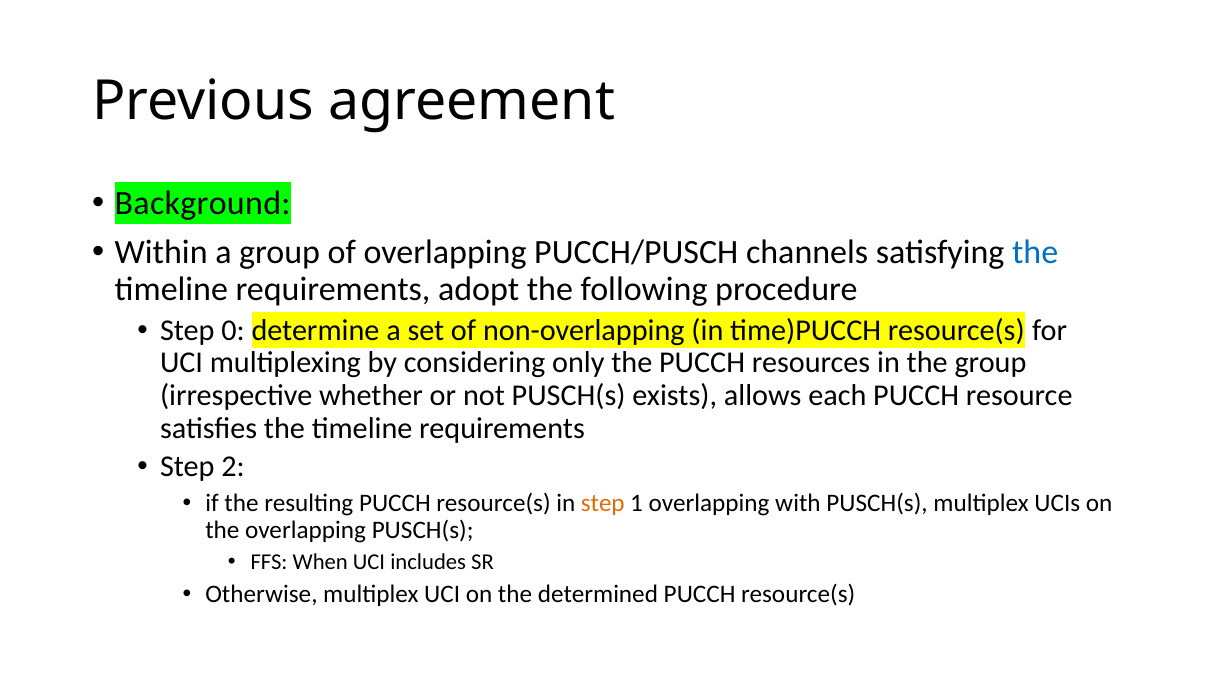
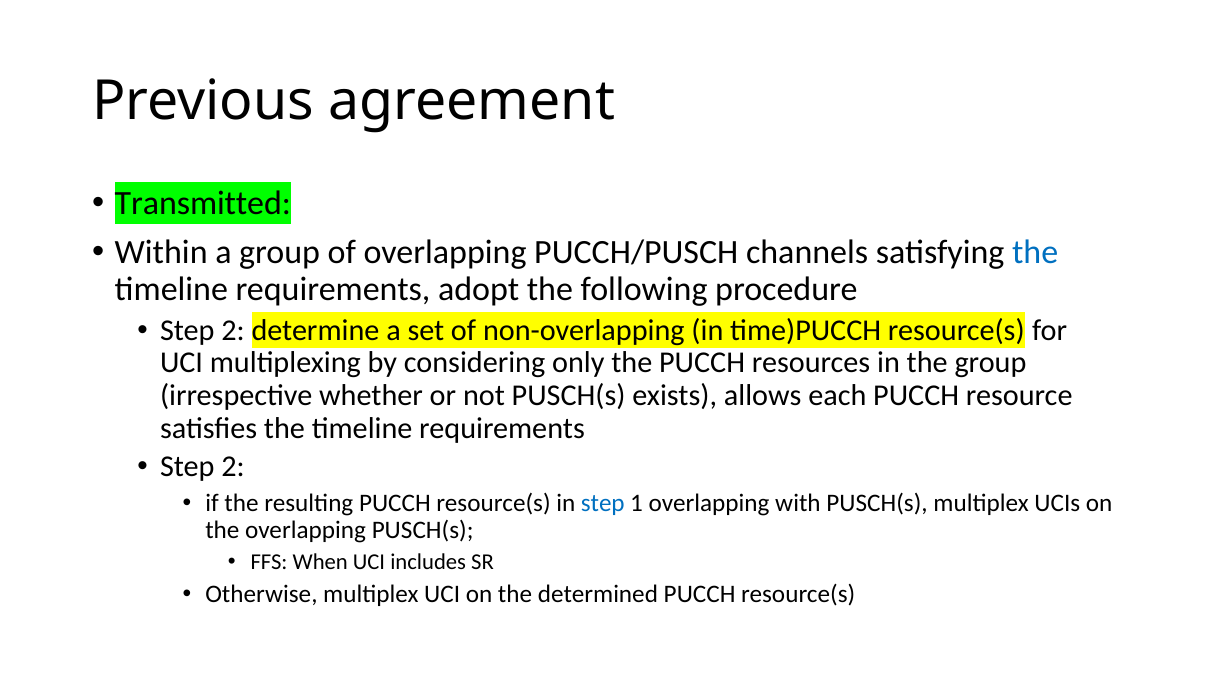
Background: Background -> Transmitted
0 at (233, 331): 0 -> 2
step at (603, 504) colour: orange -> blue
